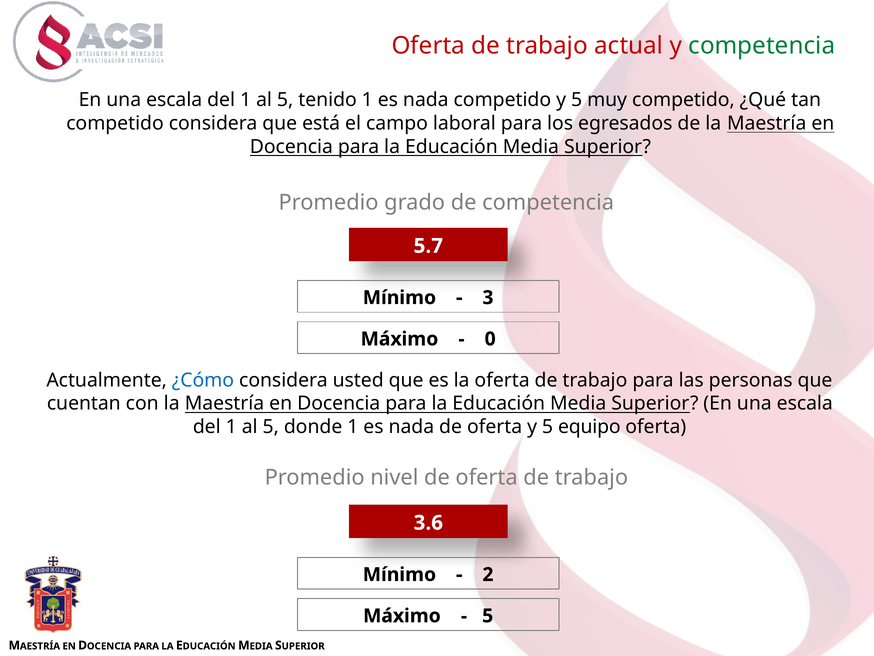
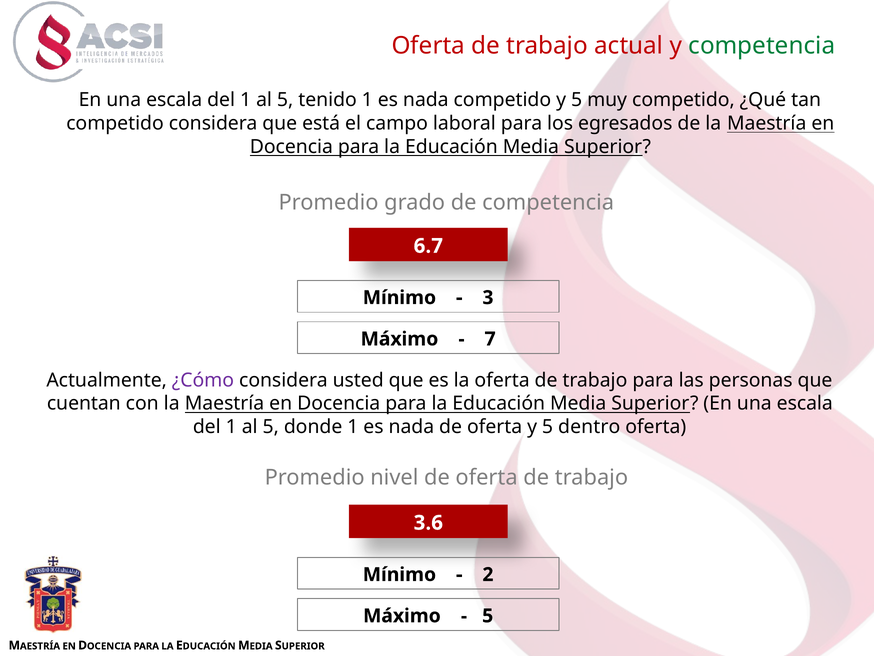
5.7: 5.7 -> 6.7
0: 0 -> 7
¿Cómo colour: blue -> purple
equipo: equipo -> dentro
